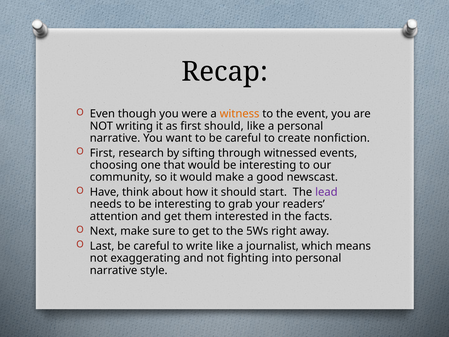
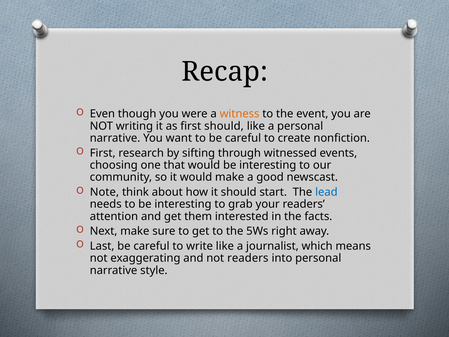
Have: Have -> Note
lead colour: purple -> blue
not fighting: fighting -> readers
